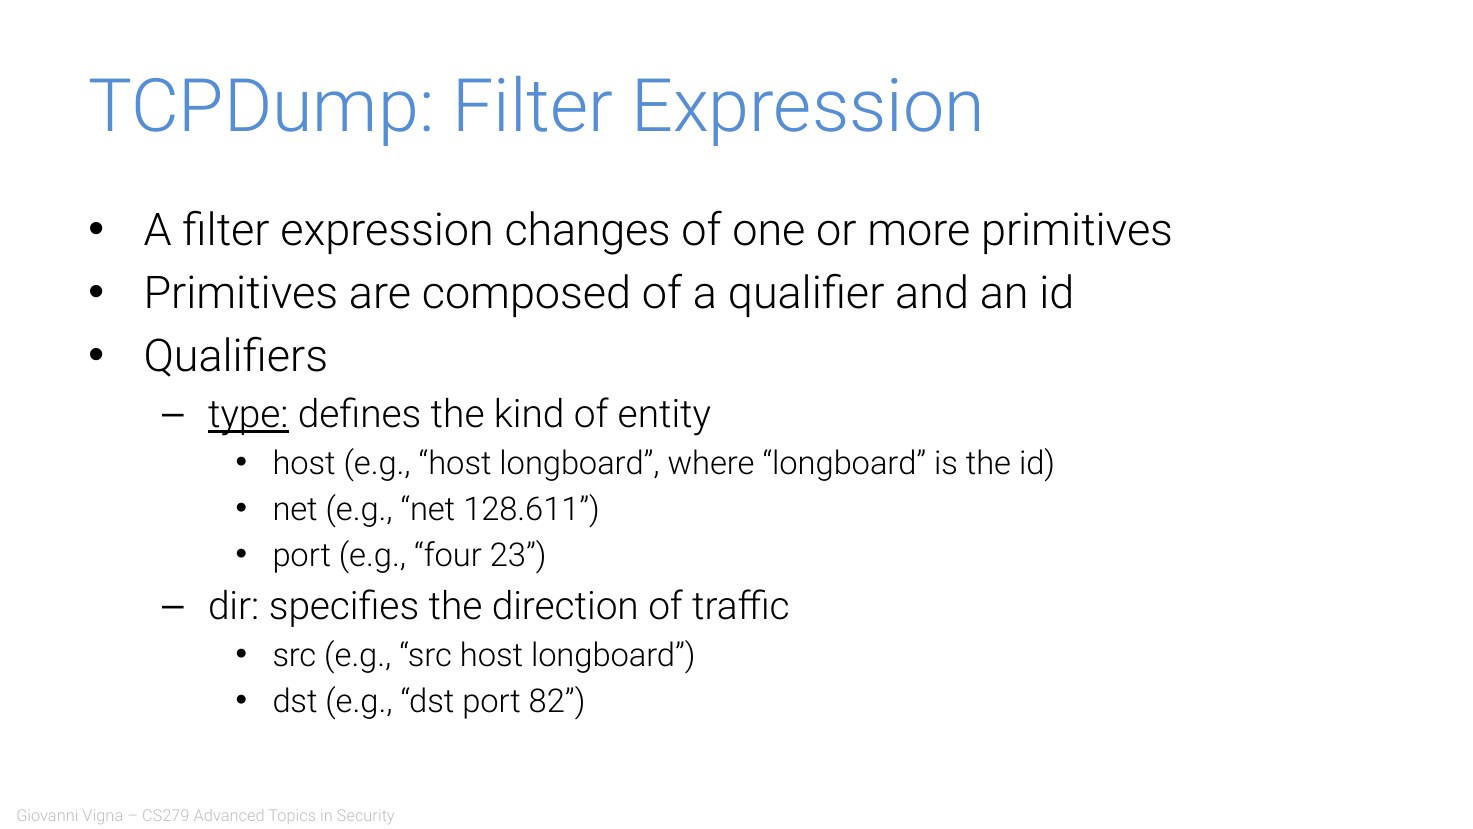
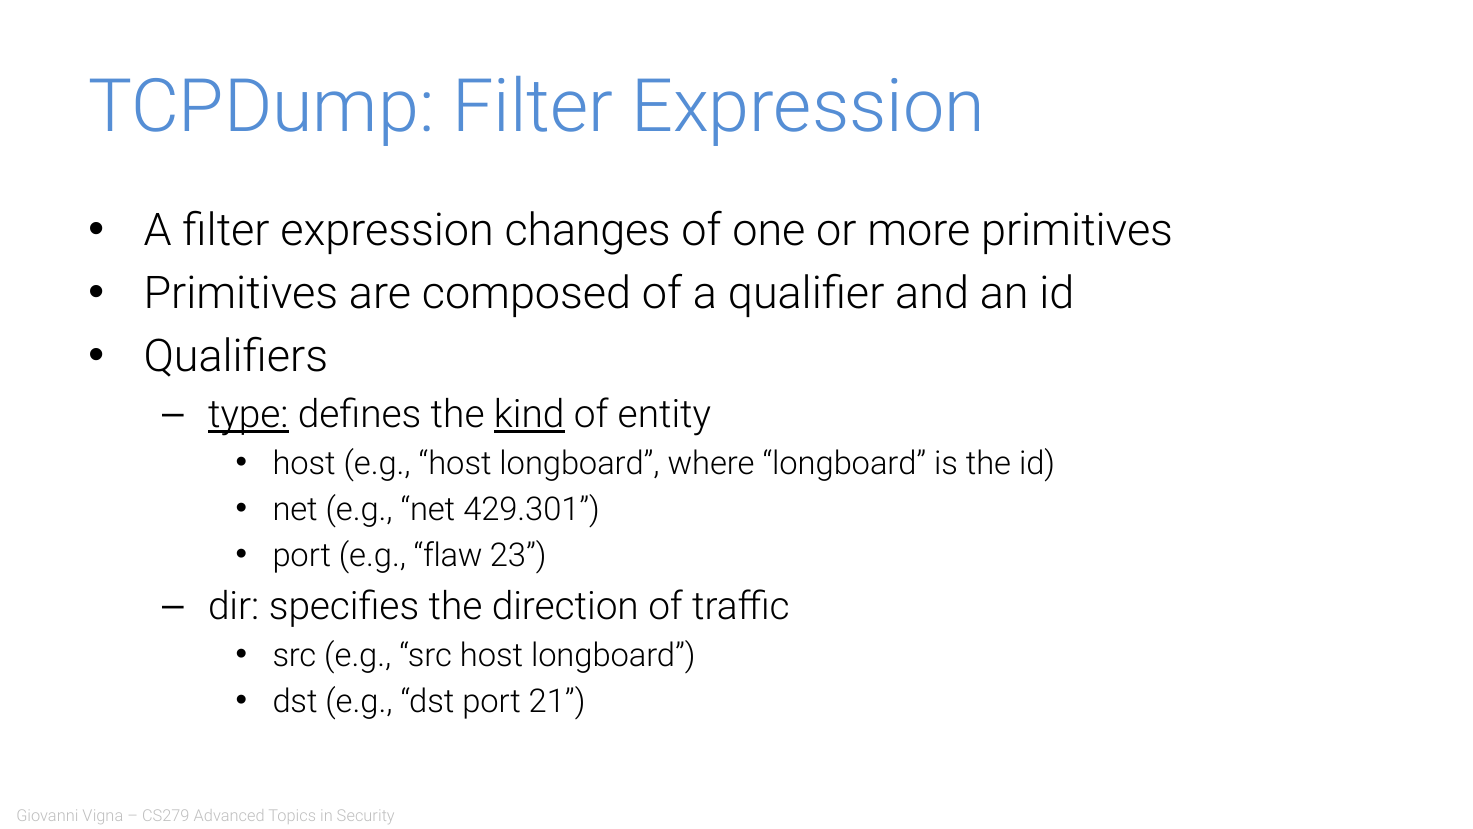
kind underline: none -> present
128.611: 128.611 -> 429.301
four: four -> flaw
82: 82 -> 21
